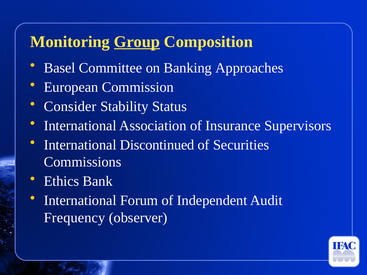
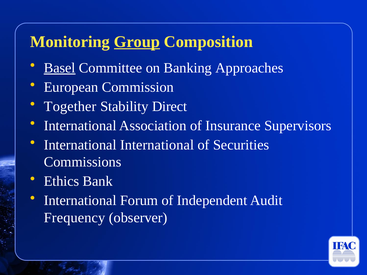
Basel underline: none -> present
Consider: Consider -> Together
Status: Status -> Direct
International Discontinued: Discontinued -> International
